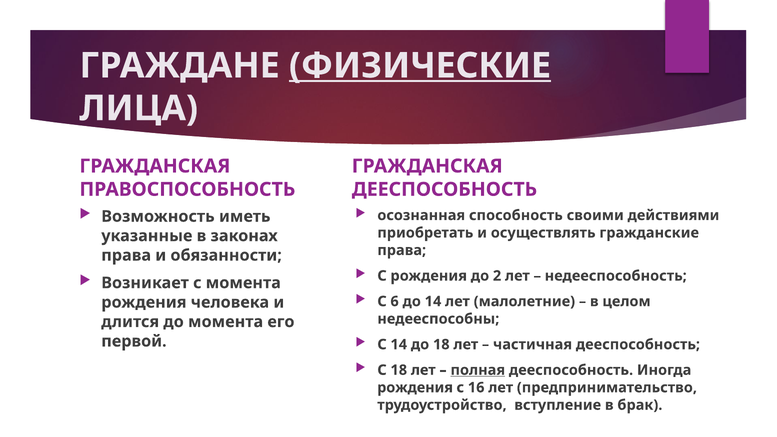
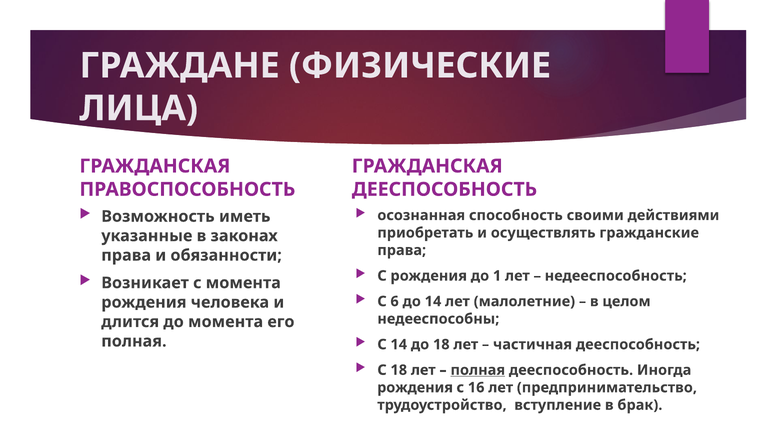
ФИЗИЧЕСКИЕ underline: present -> none
2: 2 -> 1
первой at (134, 341): первой -> полная
